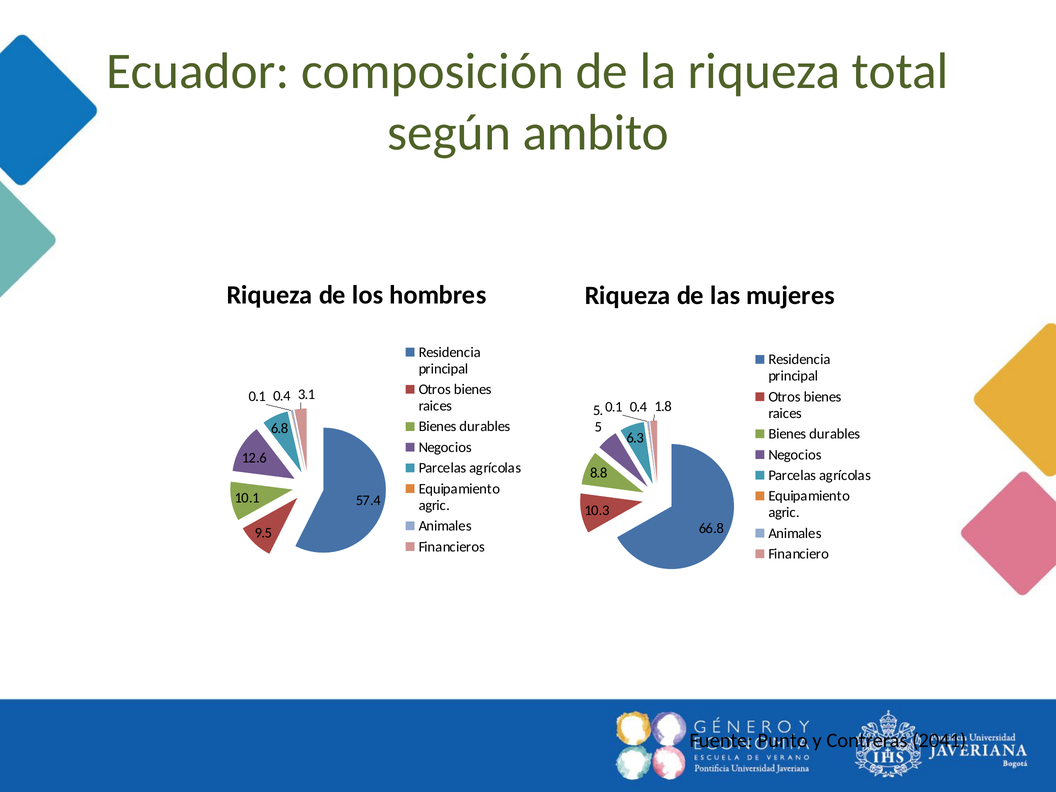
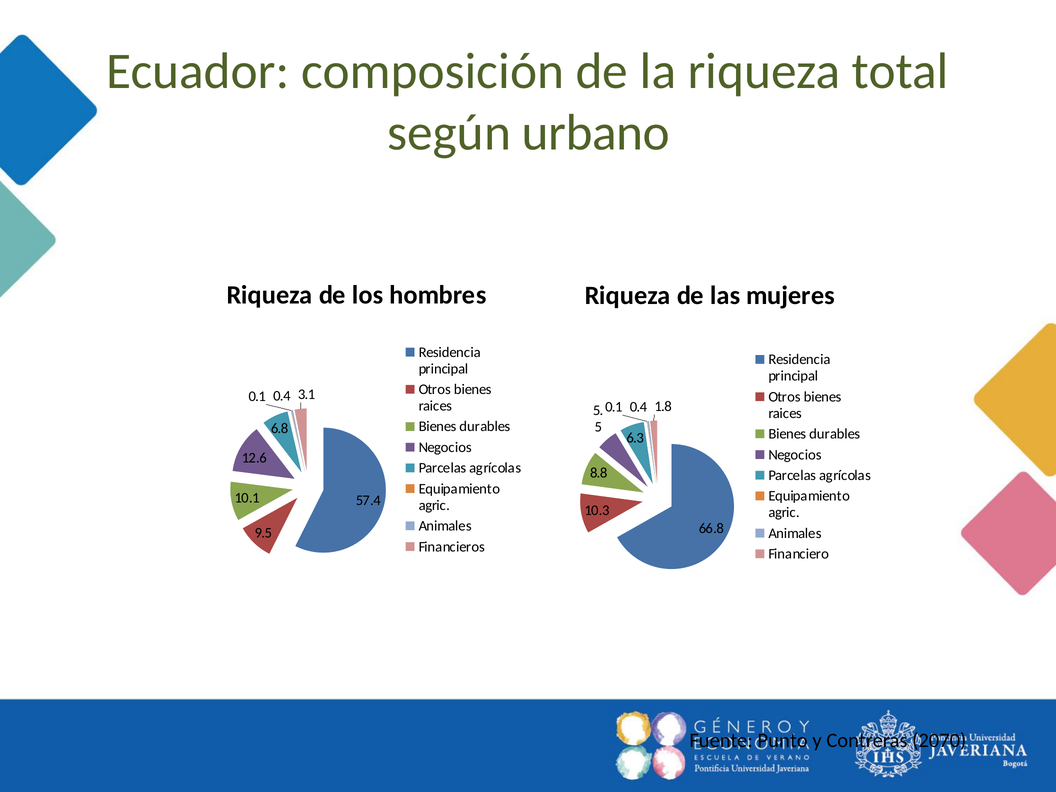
ambito: ambito -> urbano
2041: 2041 -> 2070
